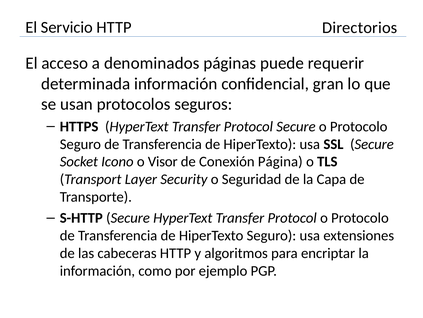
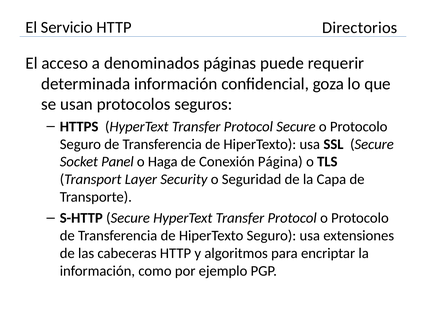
gran: gran -> goza
Icono: Icono -> Panel
Visor: Visor -> Haga
